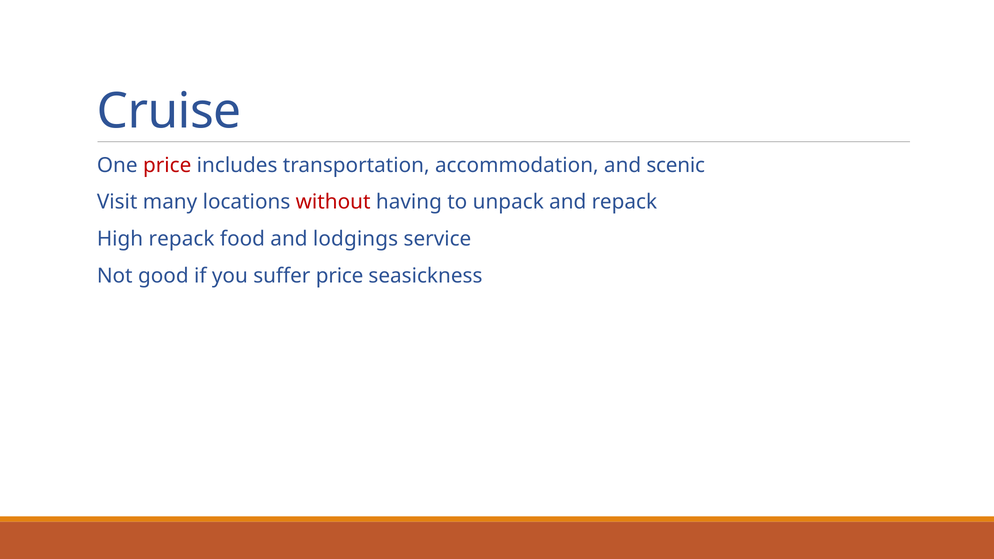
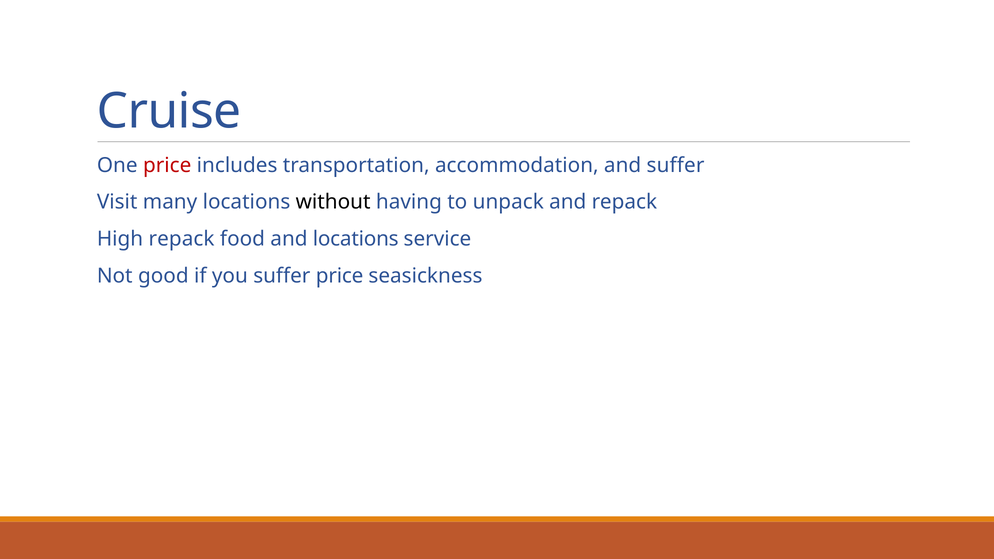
and scenic: scenic -> suffer
without colour: red -> black
and lodgings: lodgings -> locations
